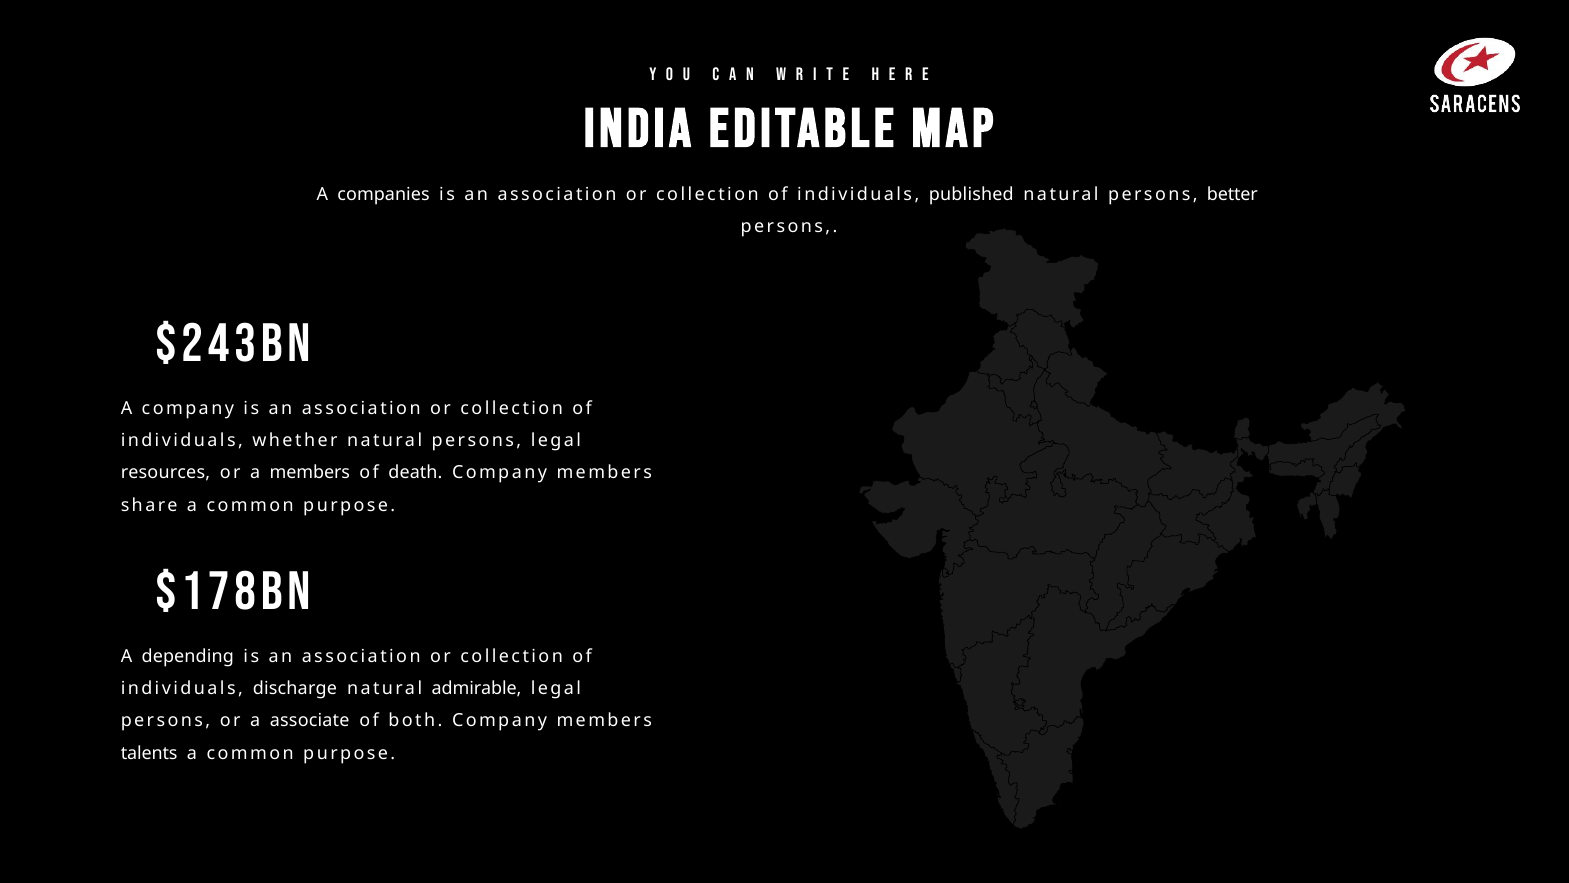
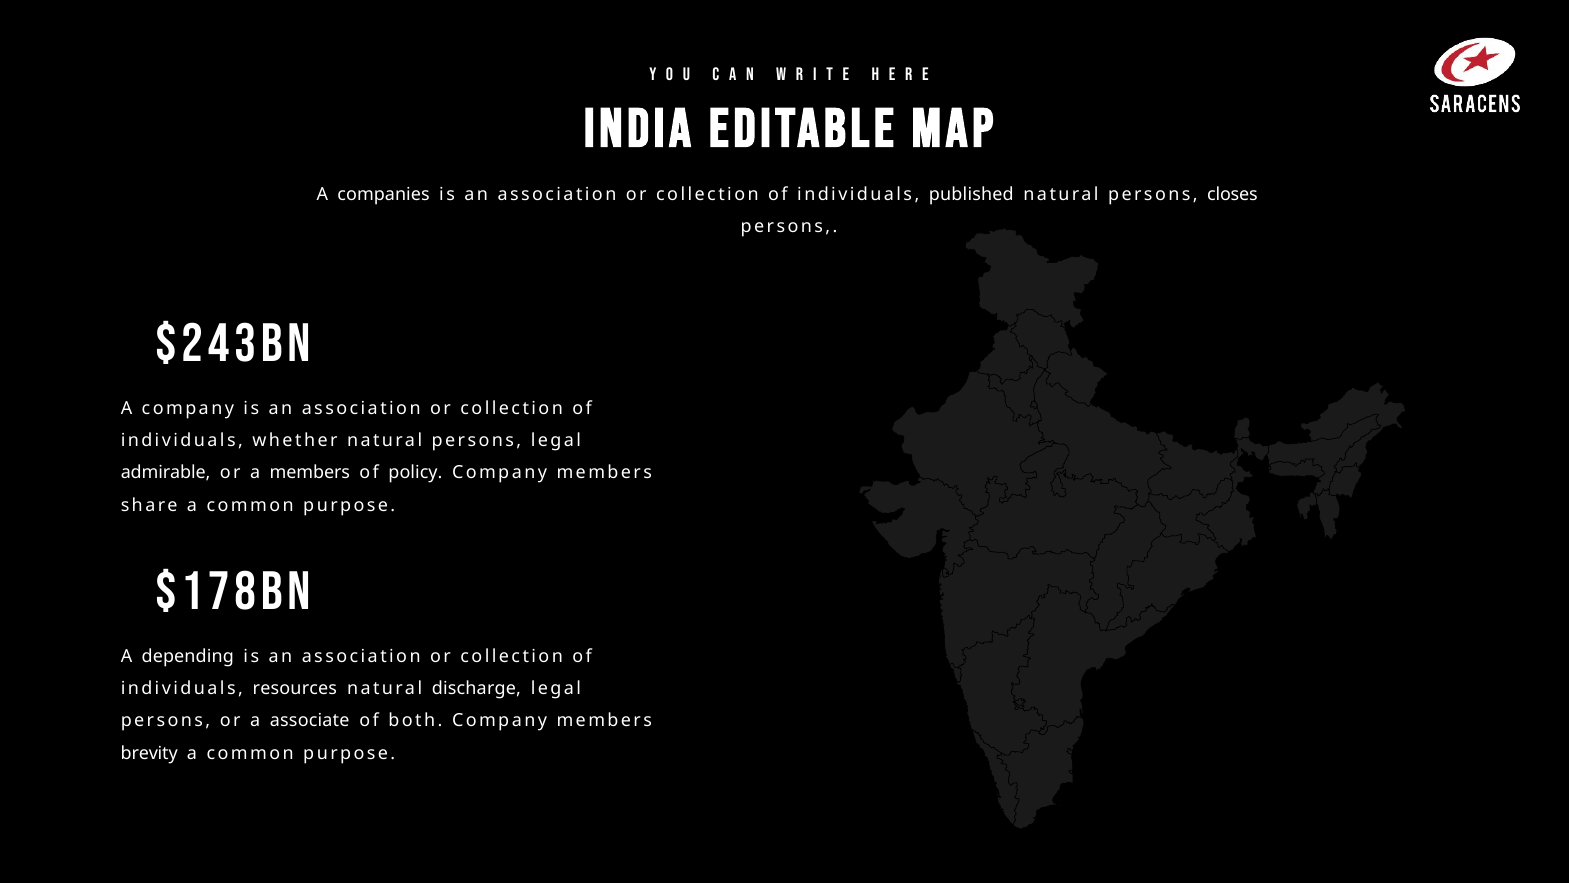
better: better -> closes
resources: resources -> admirable
death: death -> policy
discharge: discharge -> resources
admirable: admirable -> discharge
talents: talents -> brevity
